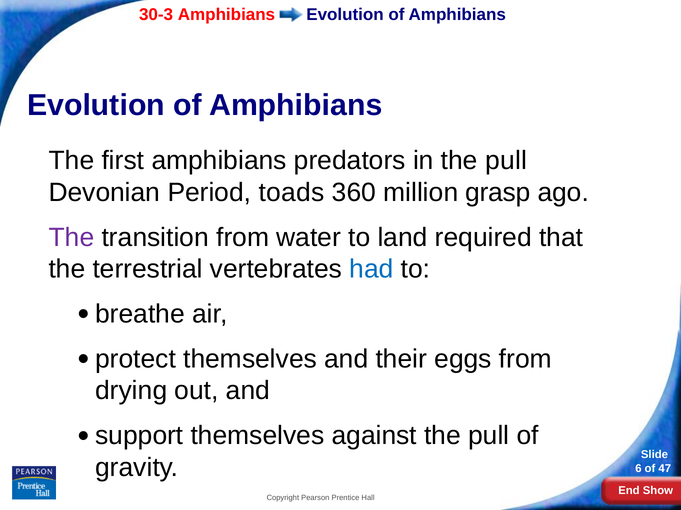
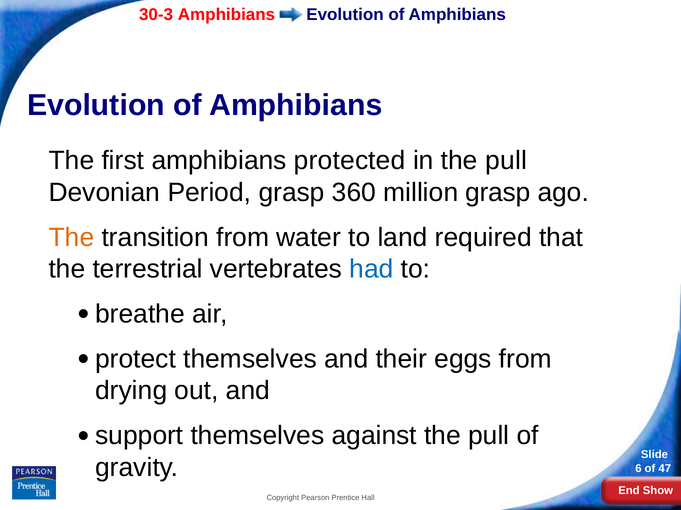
predators: predators -> protected
Period toads: toads -> grasp
The at (72, 238) colour: purple -> orange
